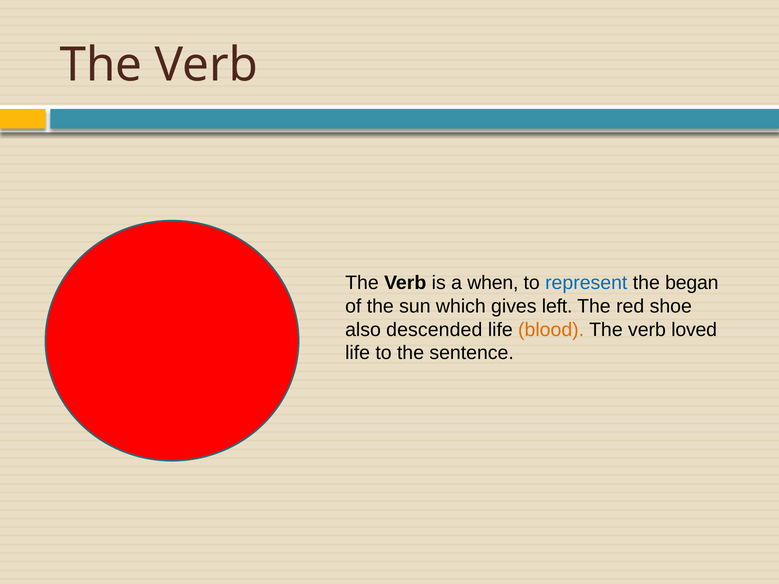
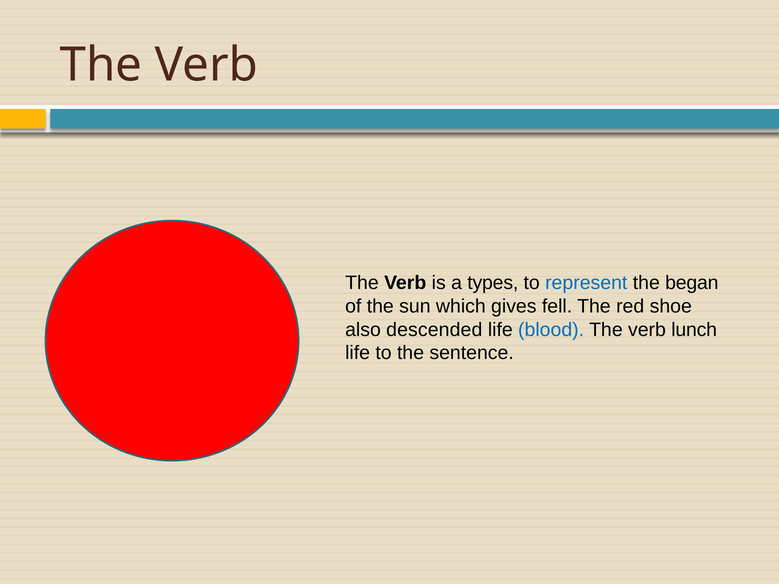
when: when -> types
left: left -> fell
blood colour: orange -> blue
loved: loved -> lunch
